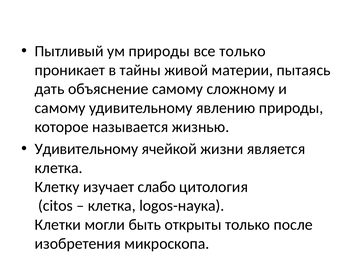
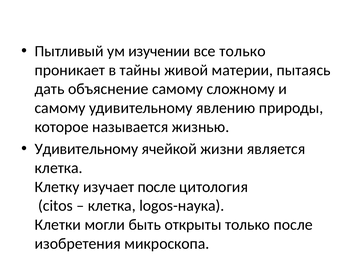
ум природы: природы -> изучении
изучает слабо: слабо -> после
